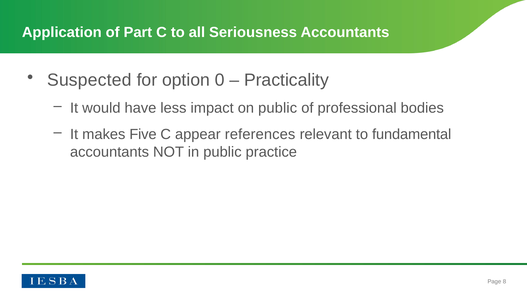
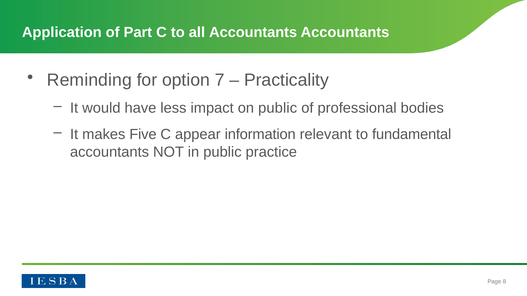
all Seriousness: Seriousness -> Accountants
Suspected: Suspected -> Reminding
0: 0 -> 7
references: references -> information
